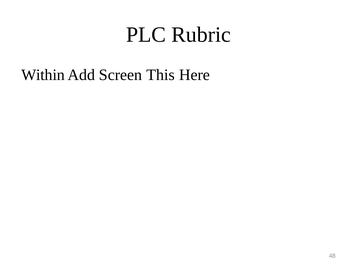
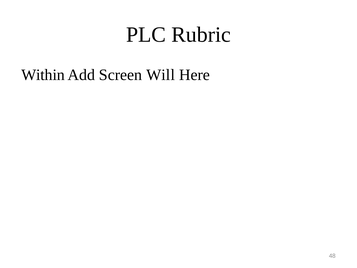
This: This -> Will
